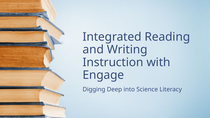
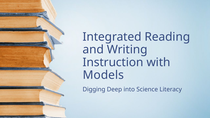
Engage: Engage -> Models
